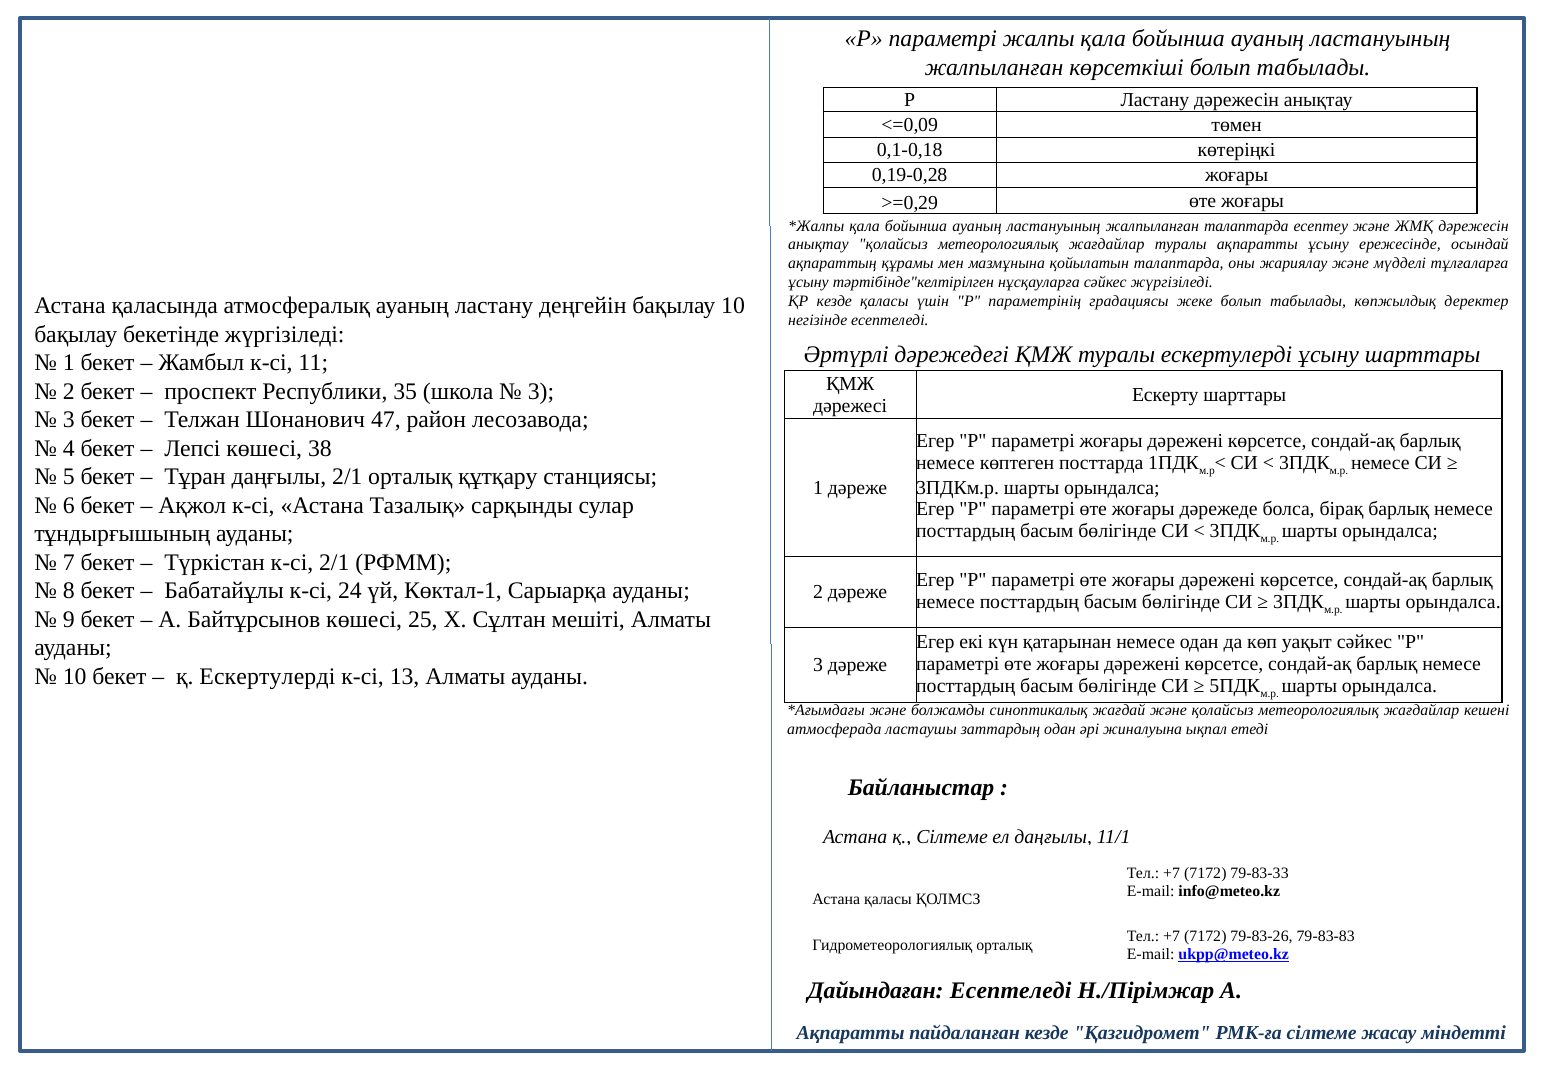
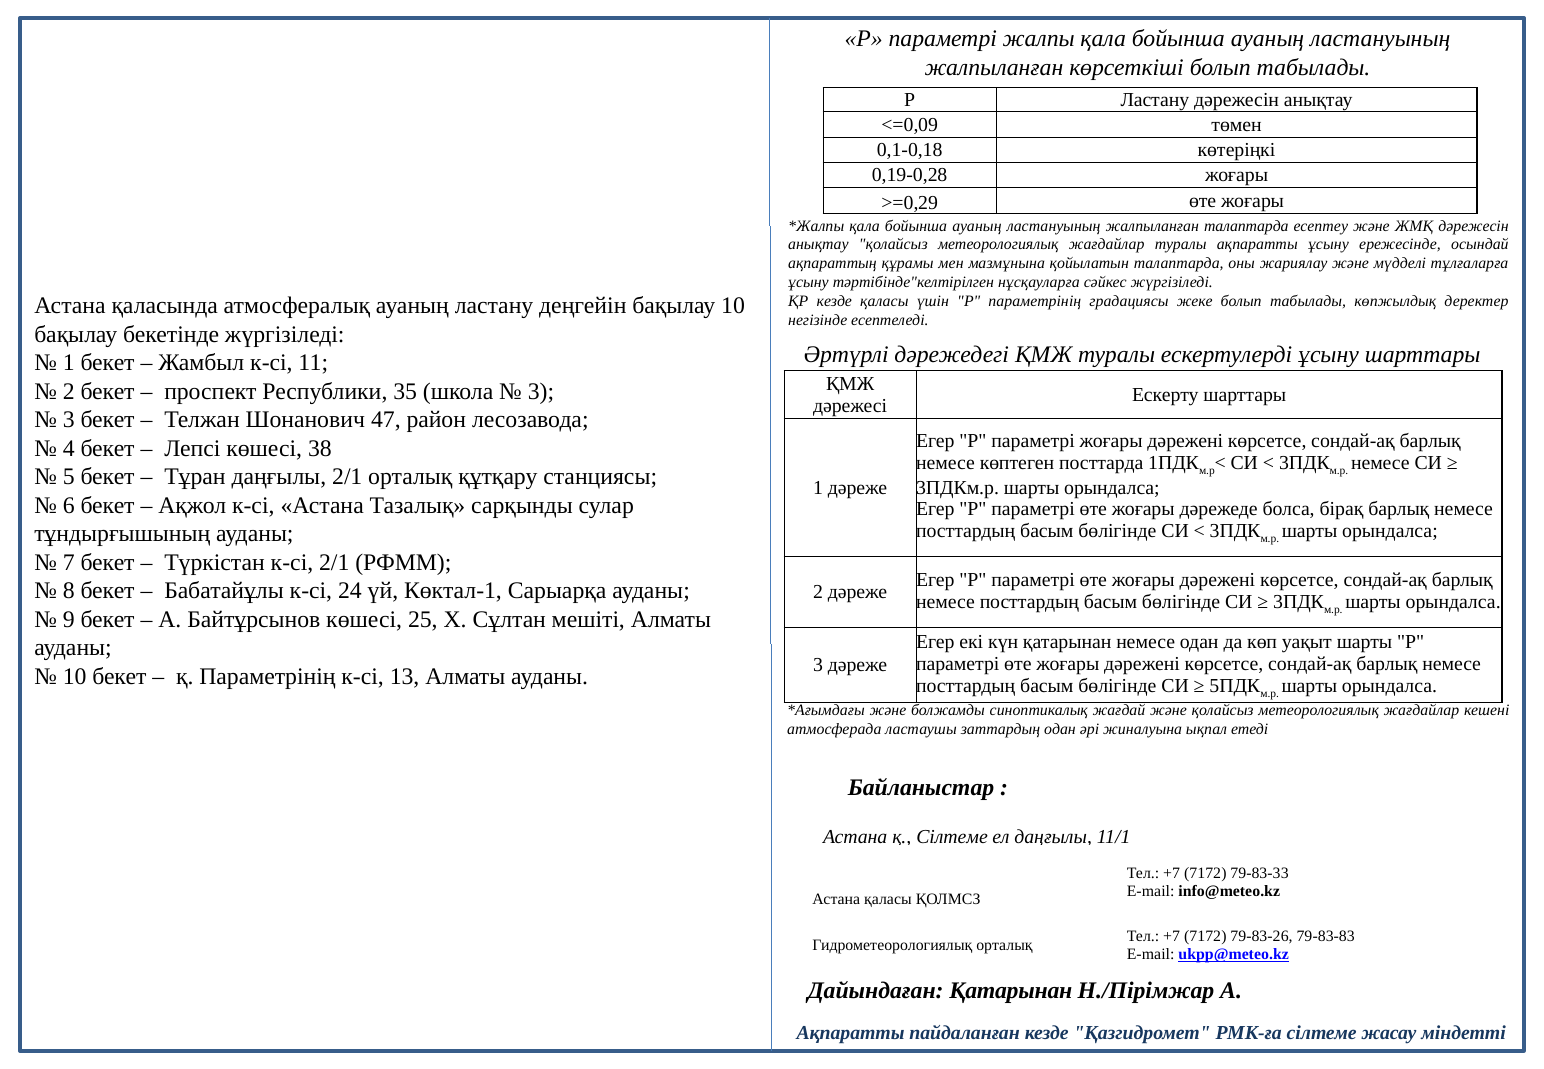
уақыт сәйкес: сәйкес -> шарты
қ Ескертулерді: Ескертулерді -> Параметрінің
Дайындаған Есептеледі: Есептеледі -> Қатарынан
